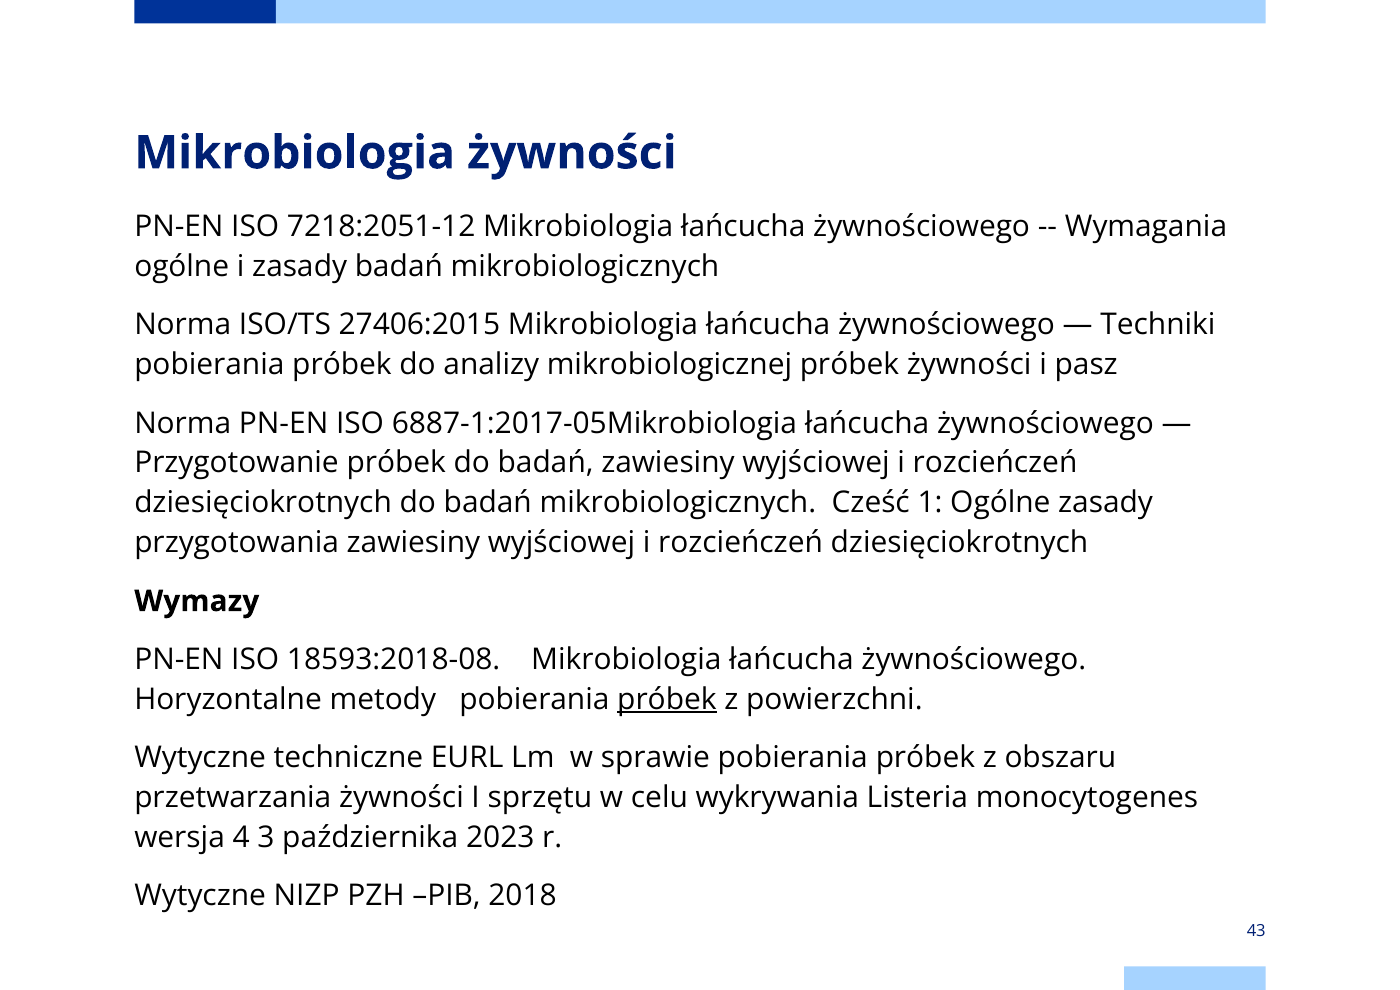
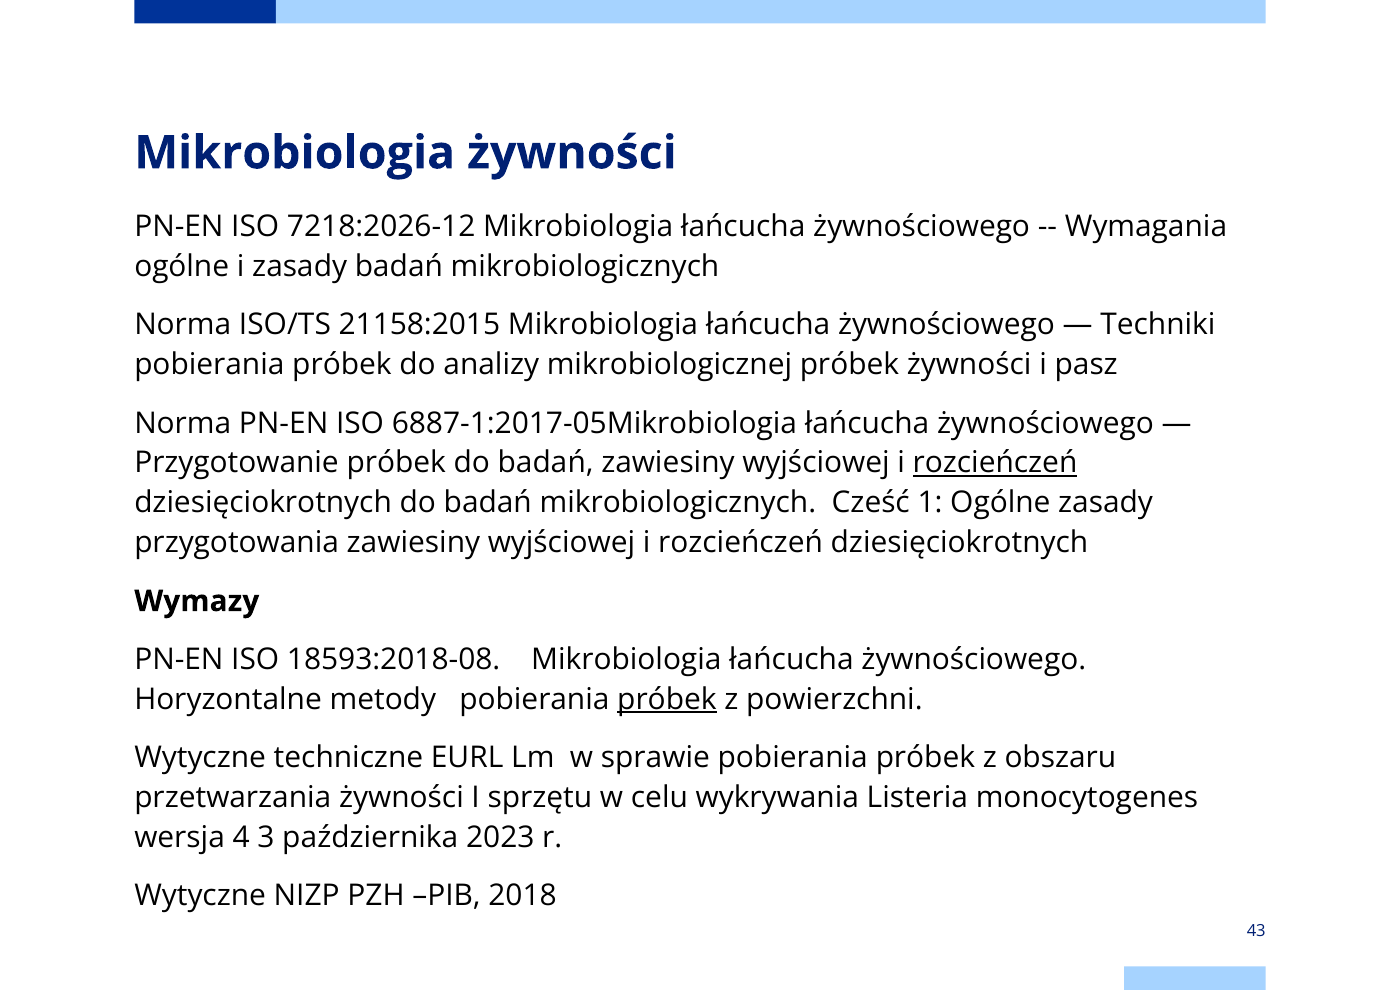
7218:2051-12: 7218:2051-12 -> 7218:2026-12
27406:2015: 27406:2015 -> 21158:2015
rozcieńczeń at (995, 463) underline: none -> present
